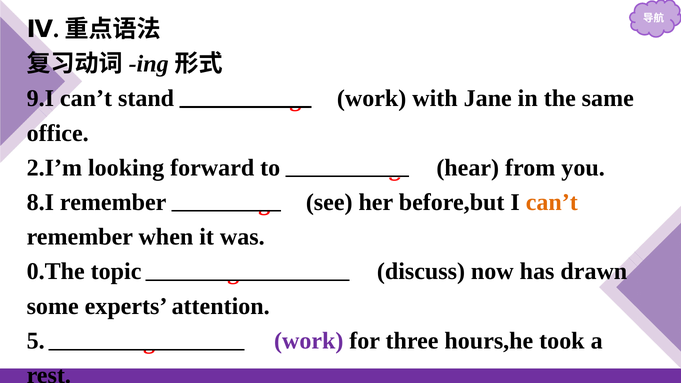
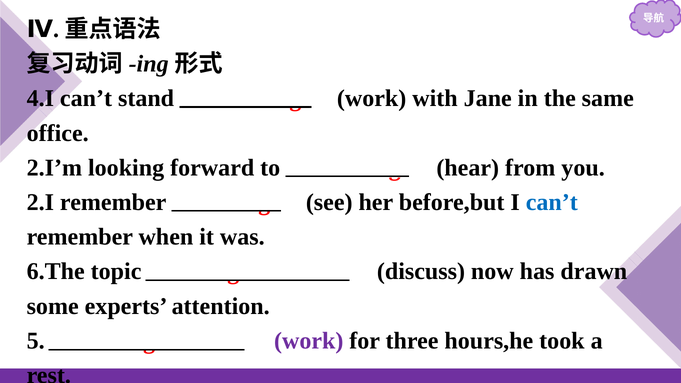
9.I: 9.I -> 4.I
8.I: 8.I -> 2.I
can’t at (552, 202) colour: orange -> blue
0.The: 0.The -> 6.The
